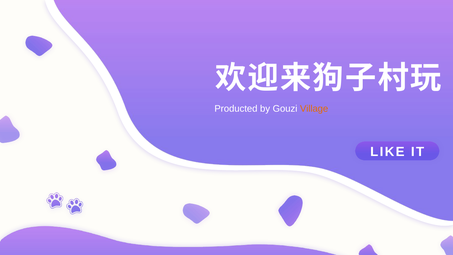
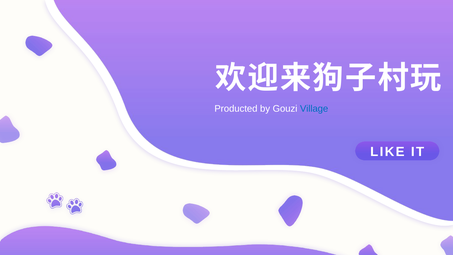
Village colour: orange -> blue
